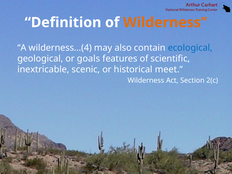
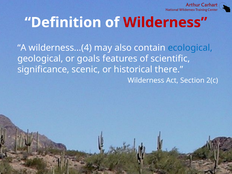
Wilderness at (165, 22) colour: orange -> red
inextricable: inextricable -> significance
meet: meet -> there
